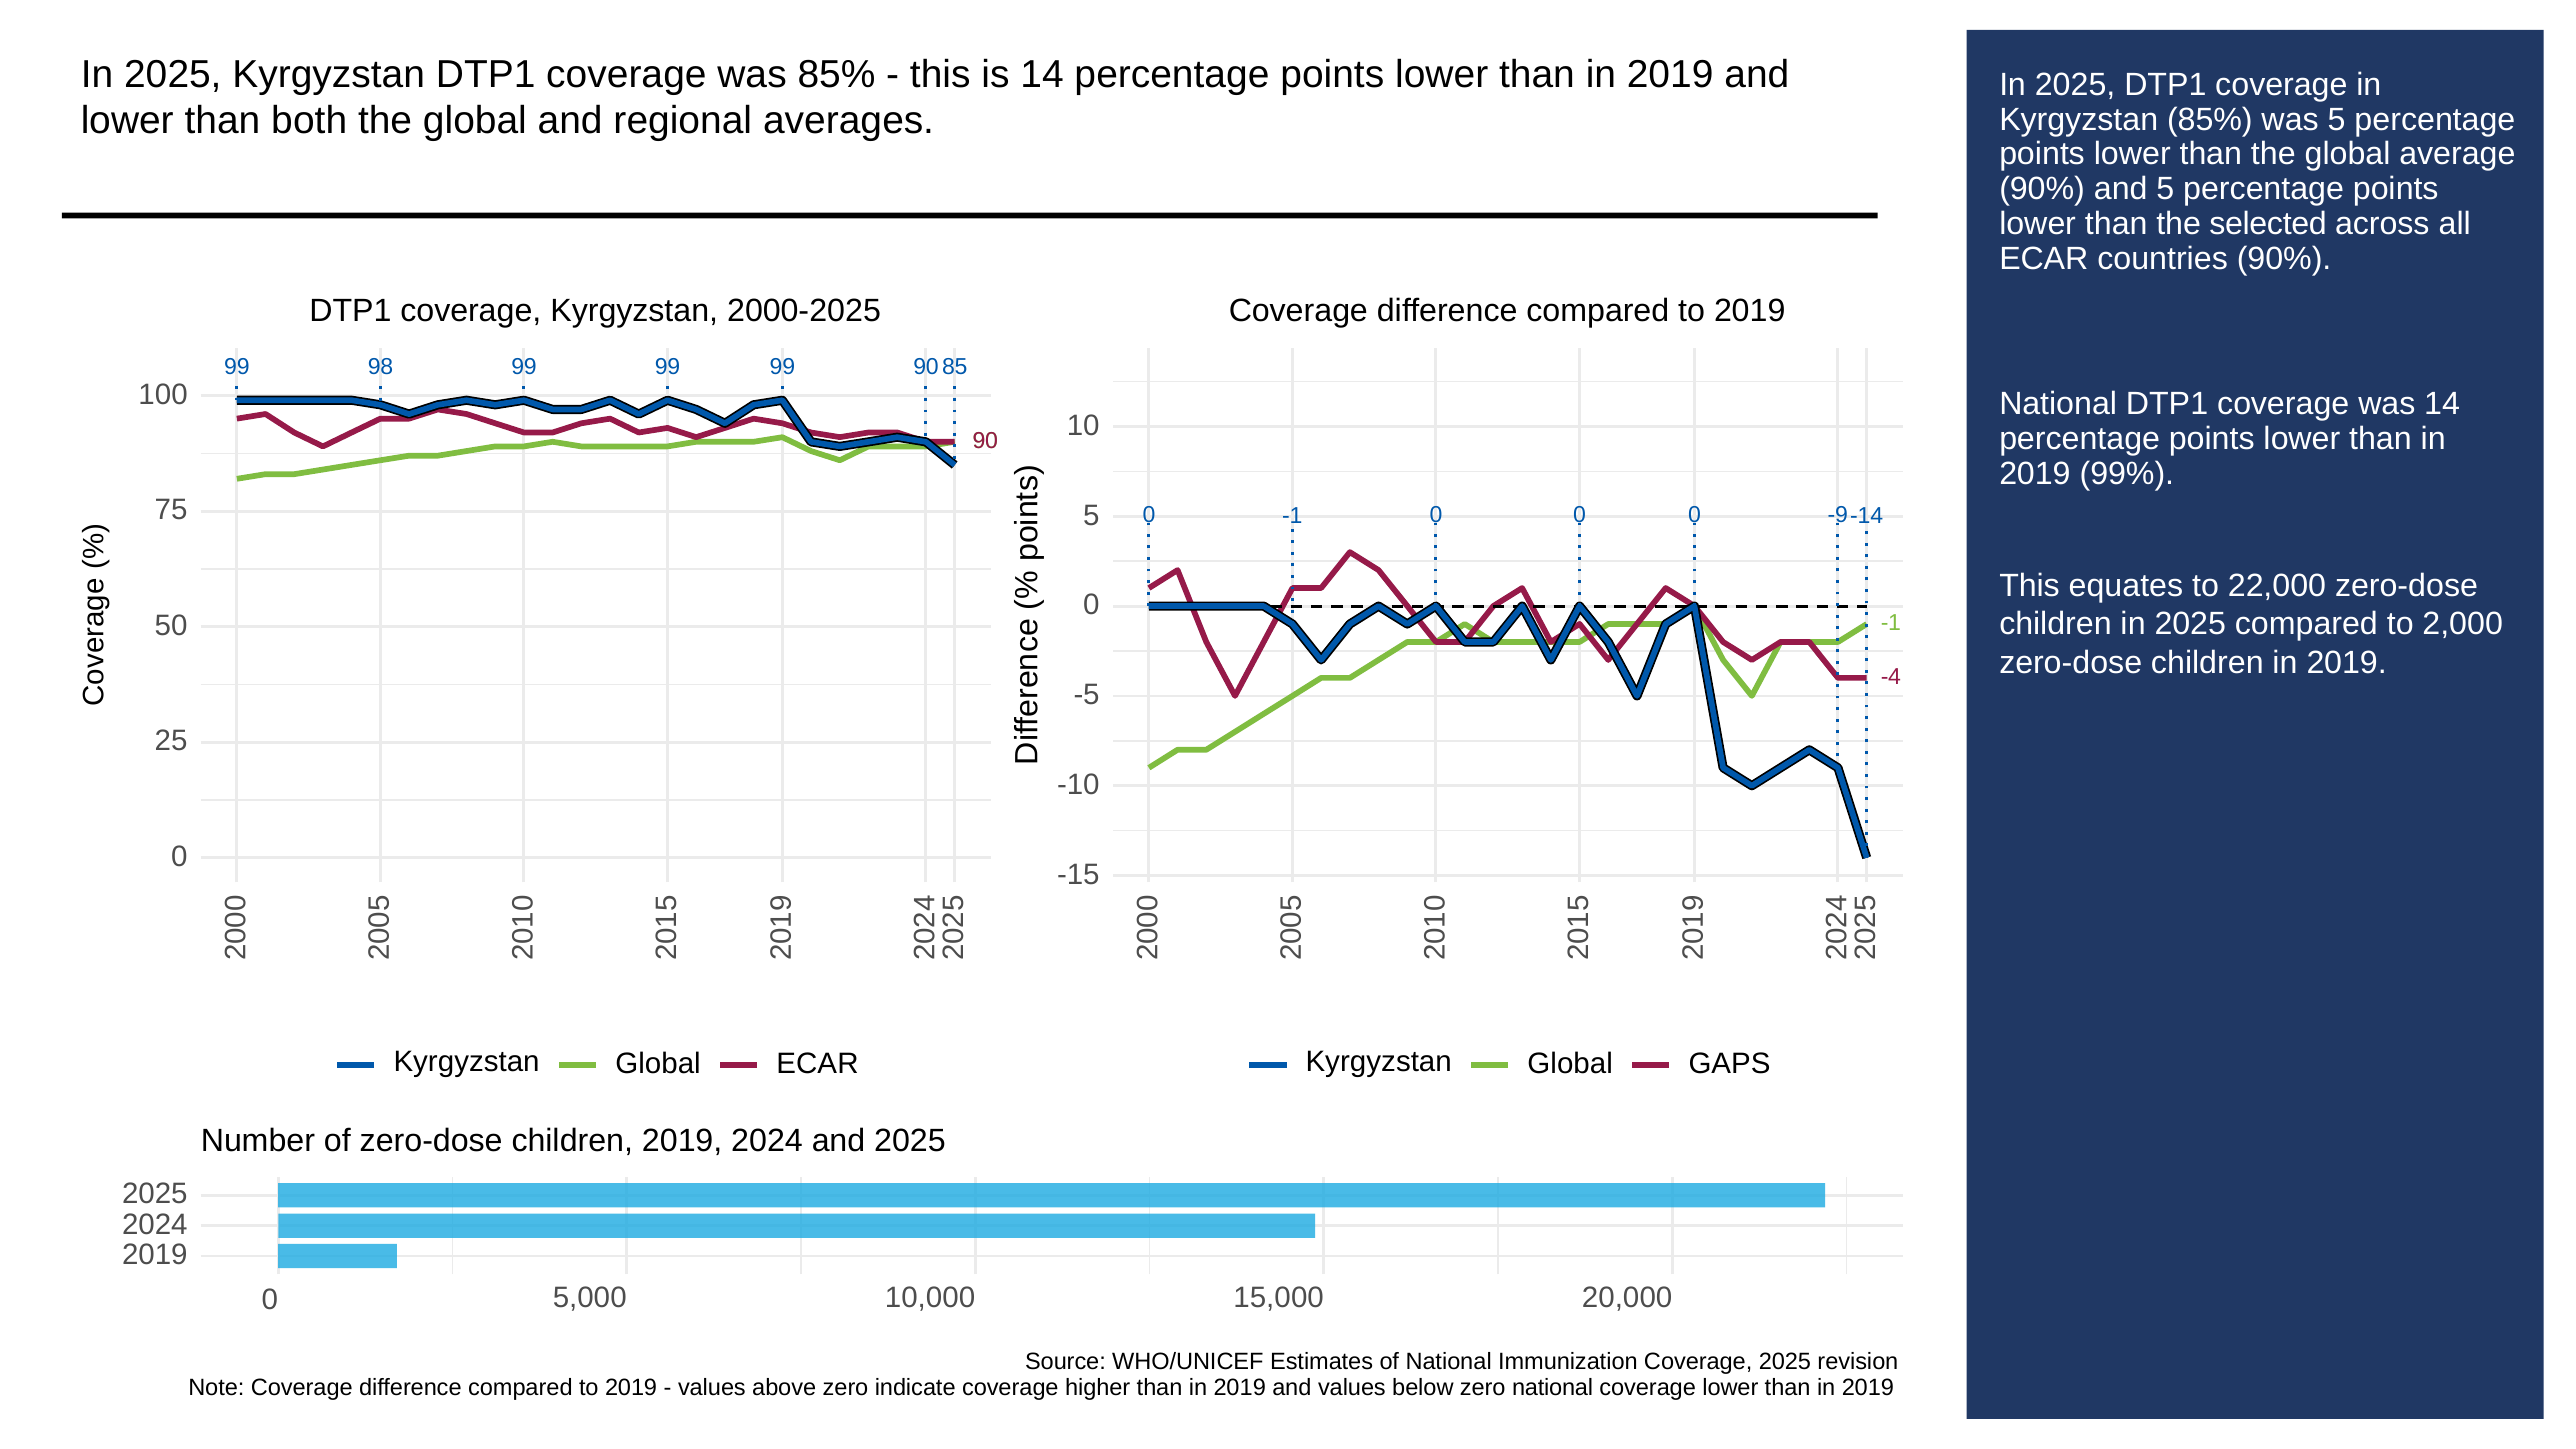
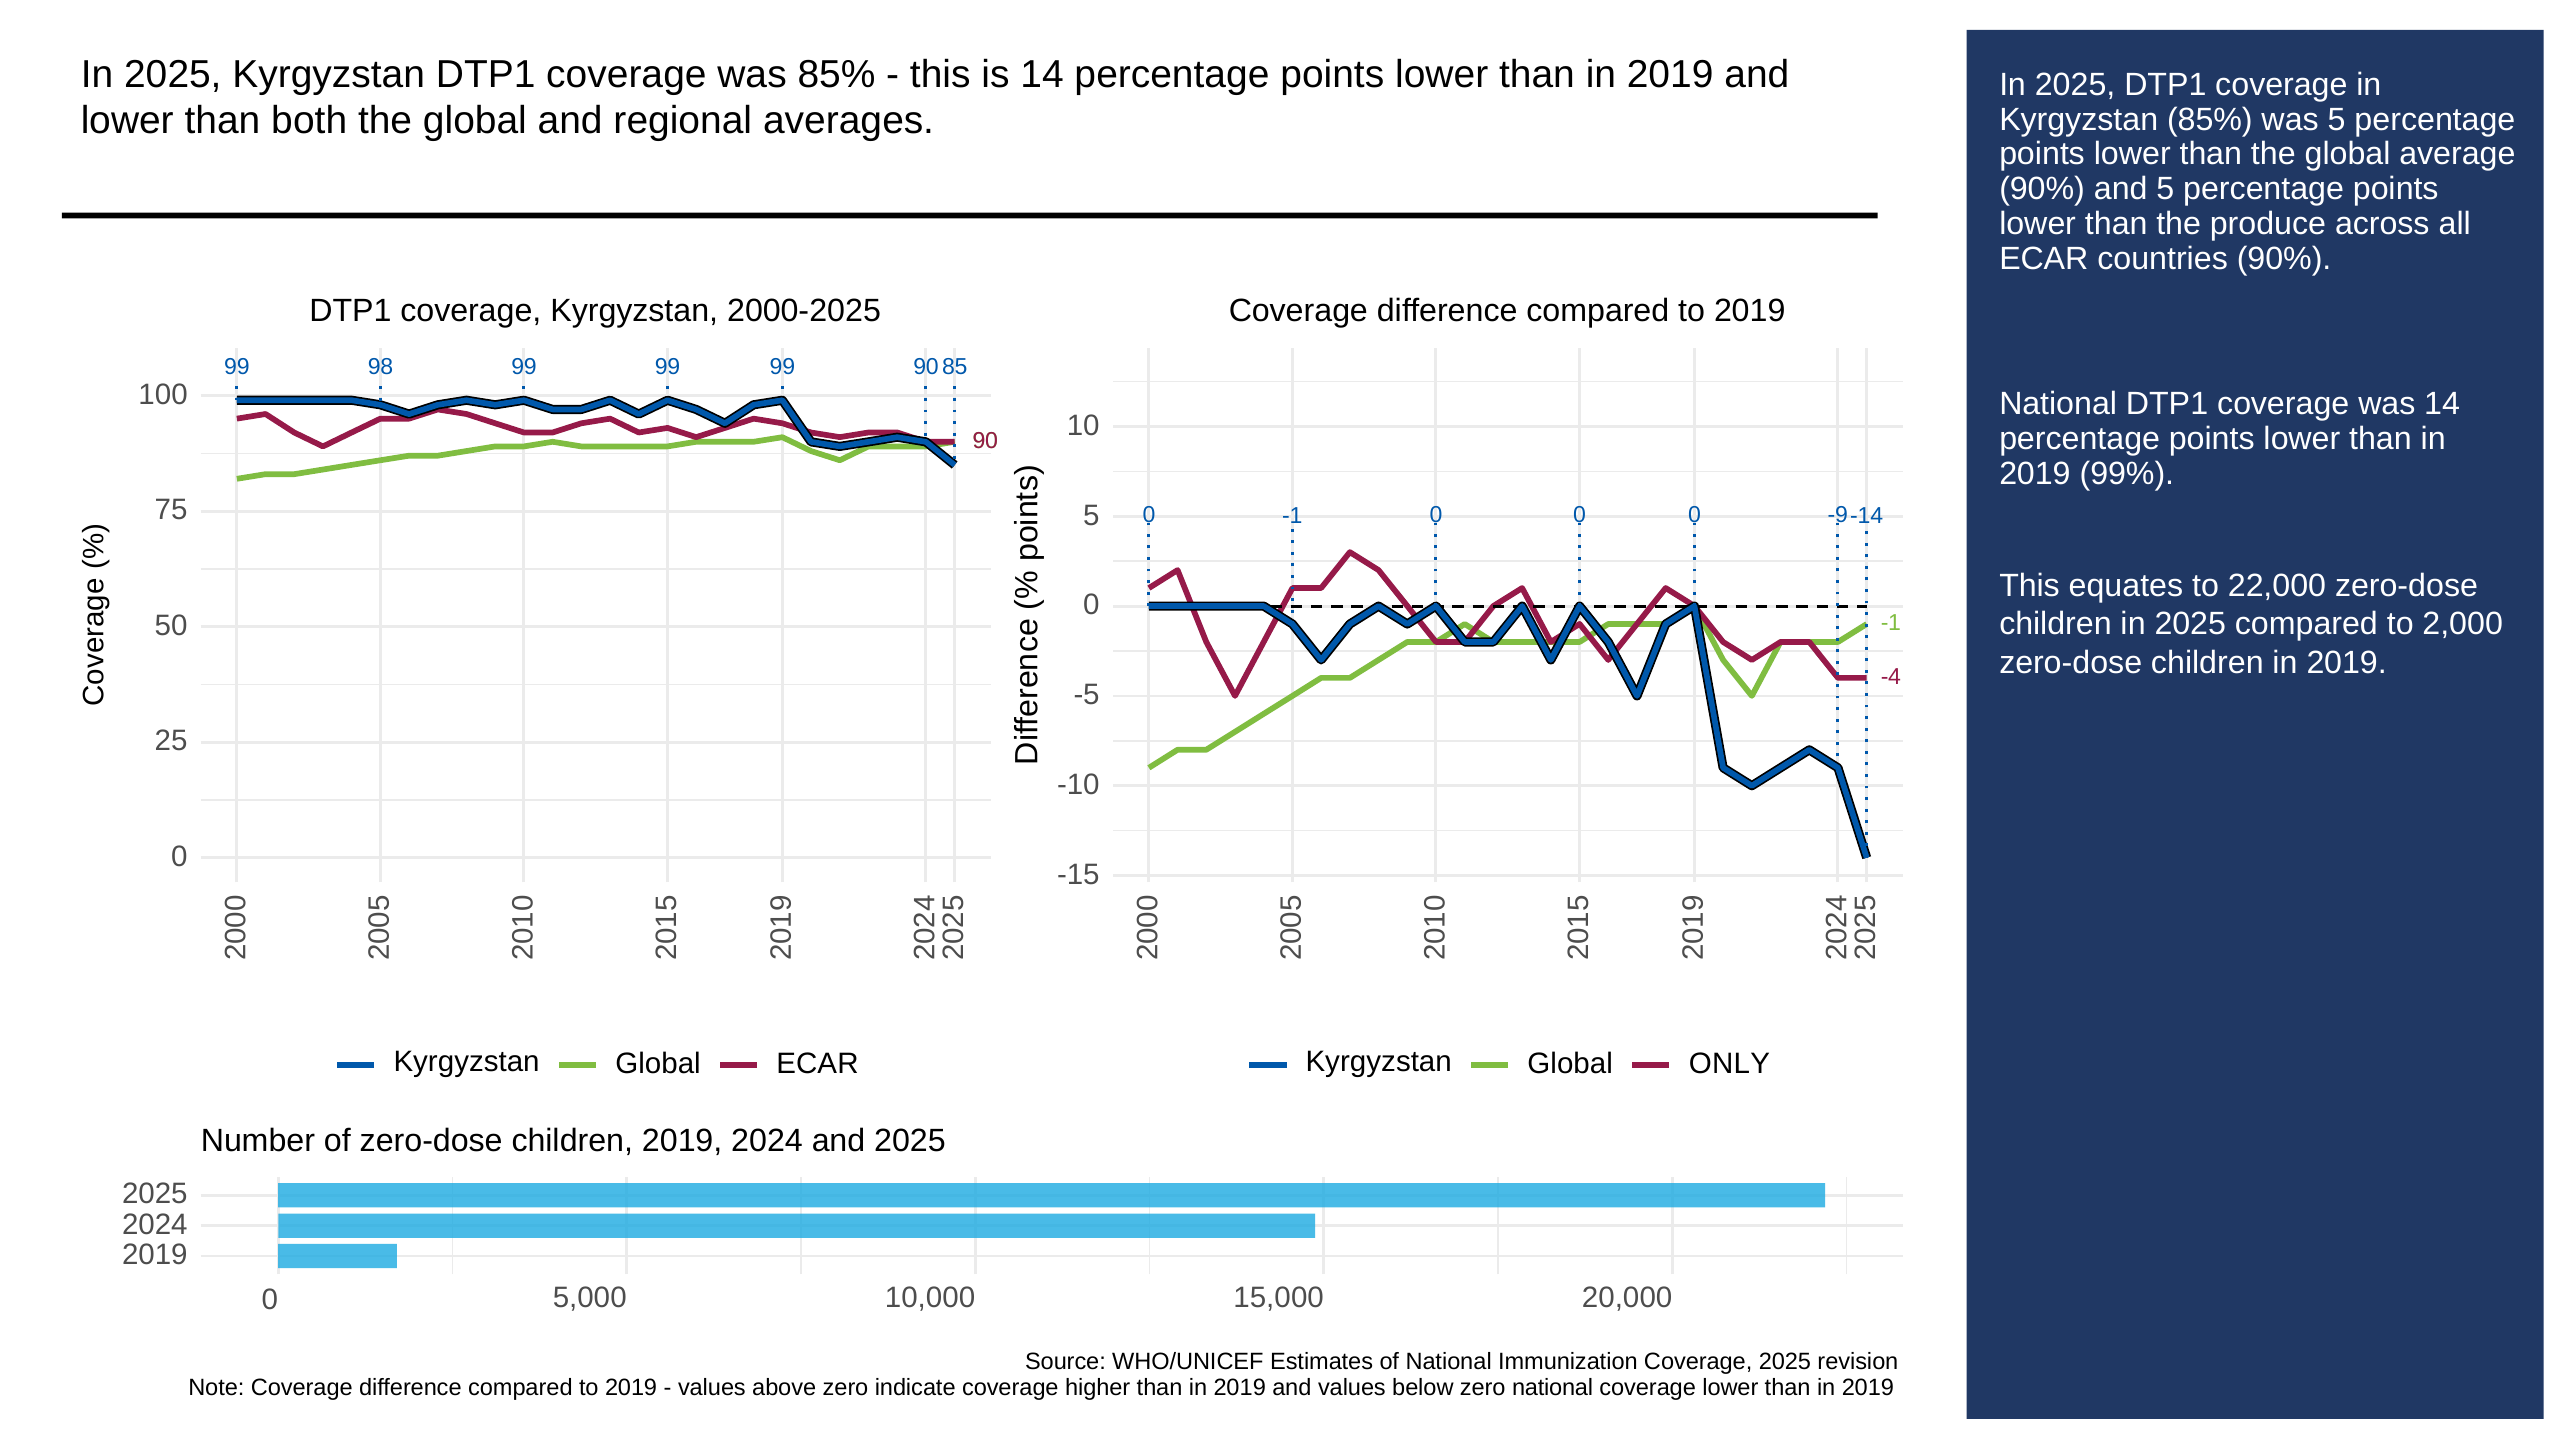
selected: selected -> produce
GAPS: GAPS -> ONLY
